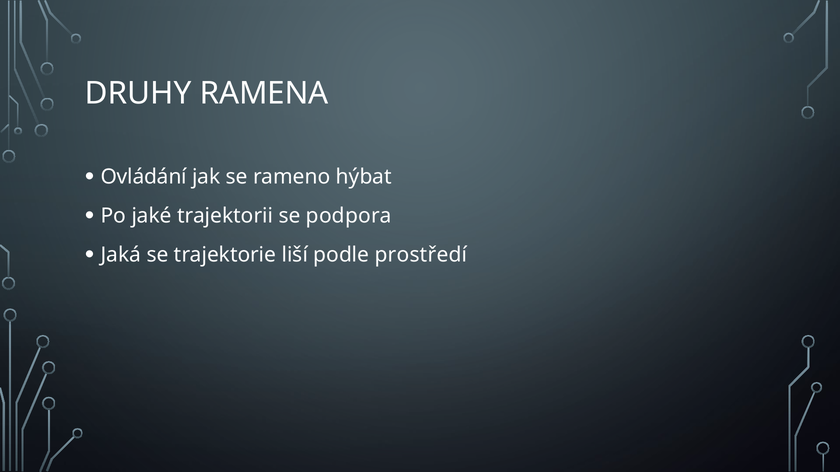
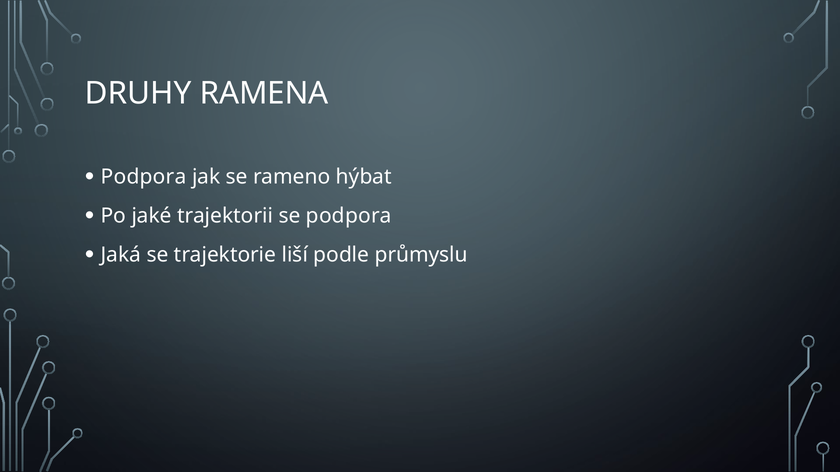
Ovládání at (144, 177): Ovládání -> Podpora
prostředí: prostředí -> průmyslu
